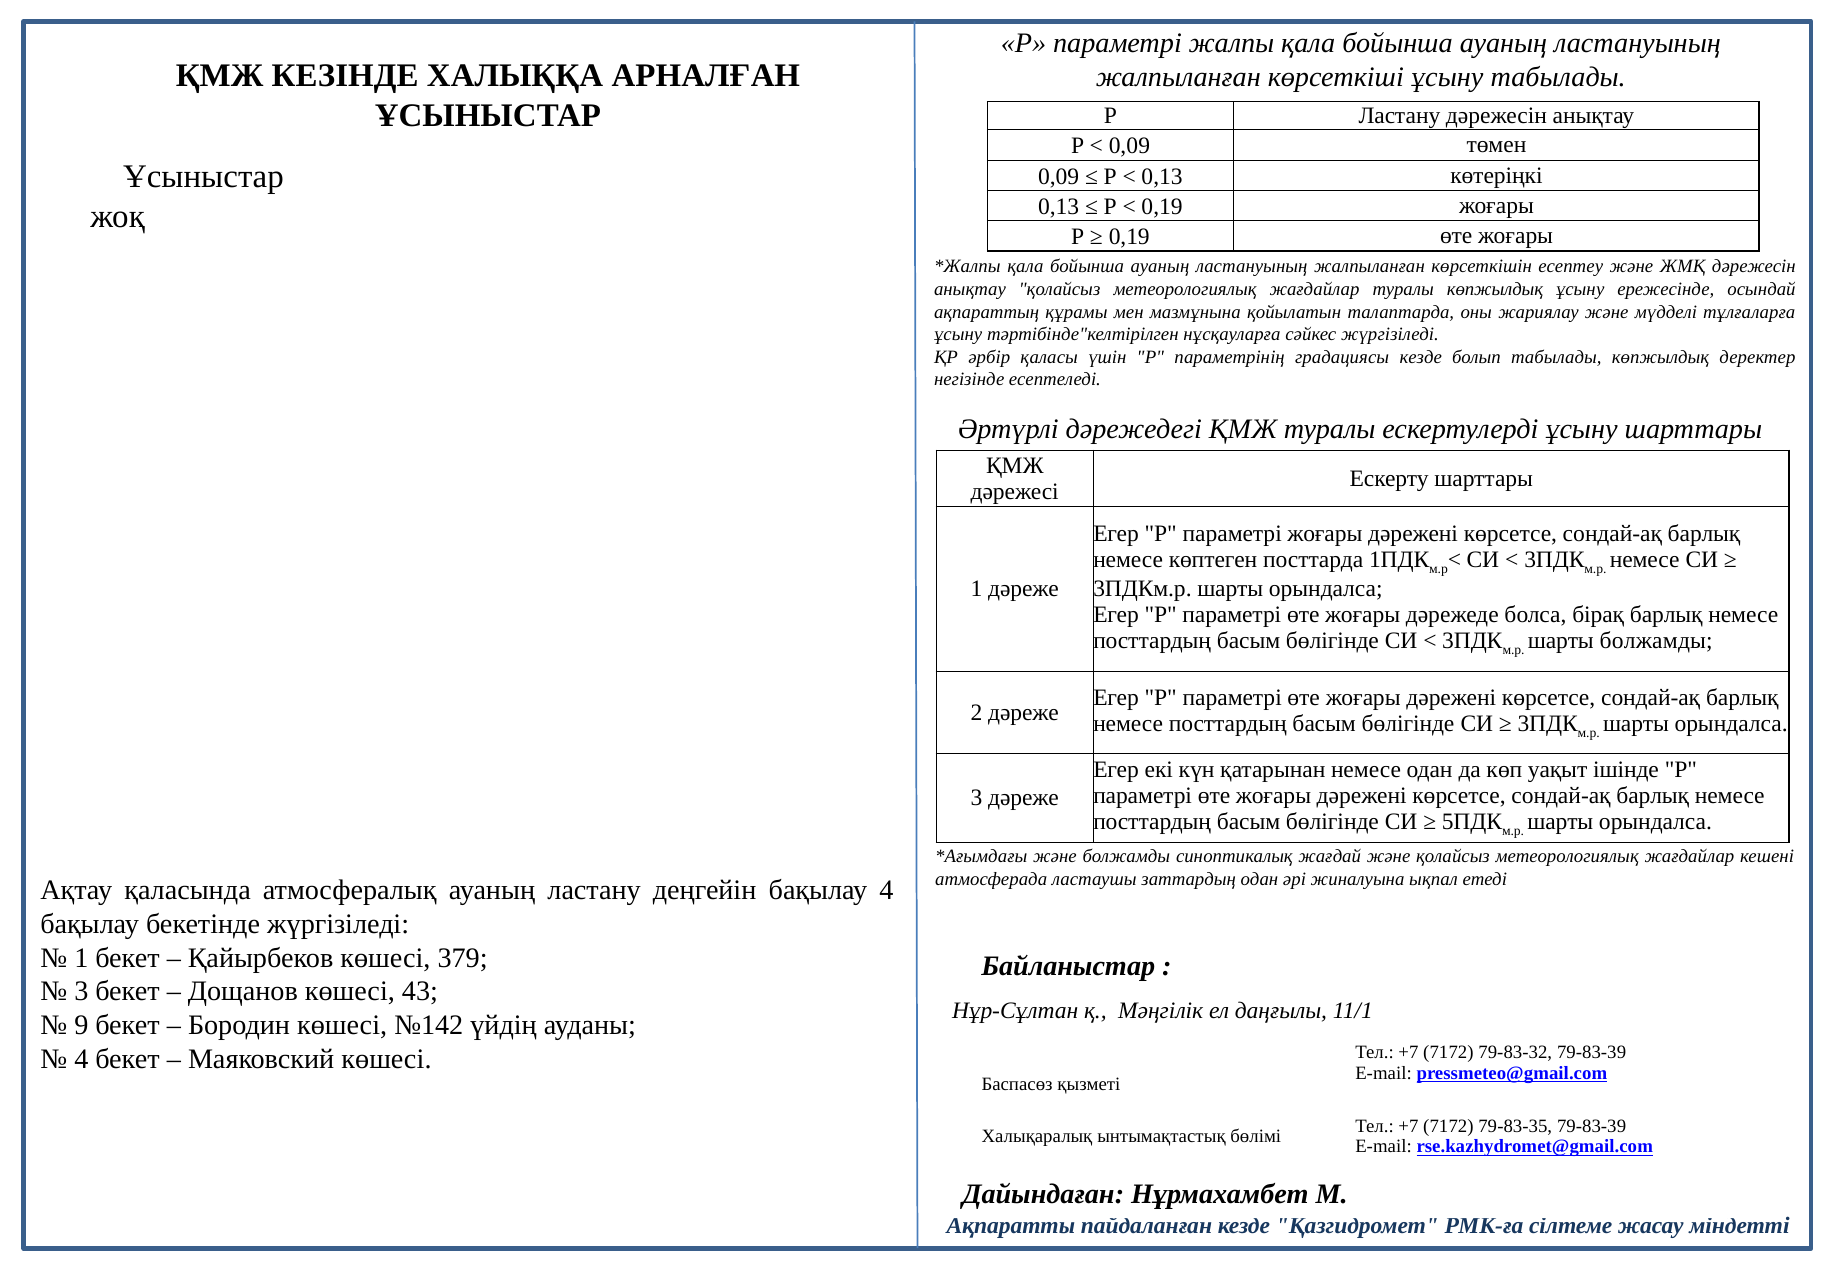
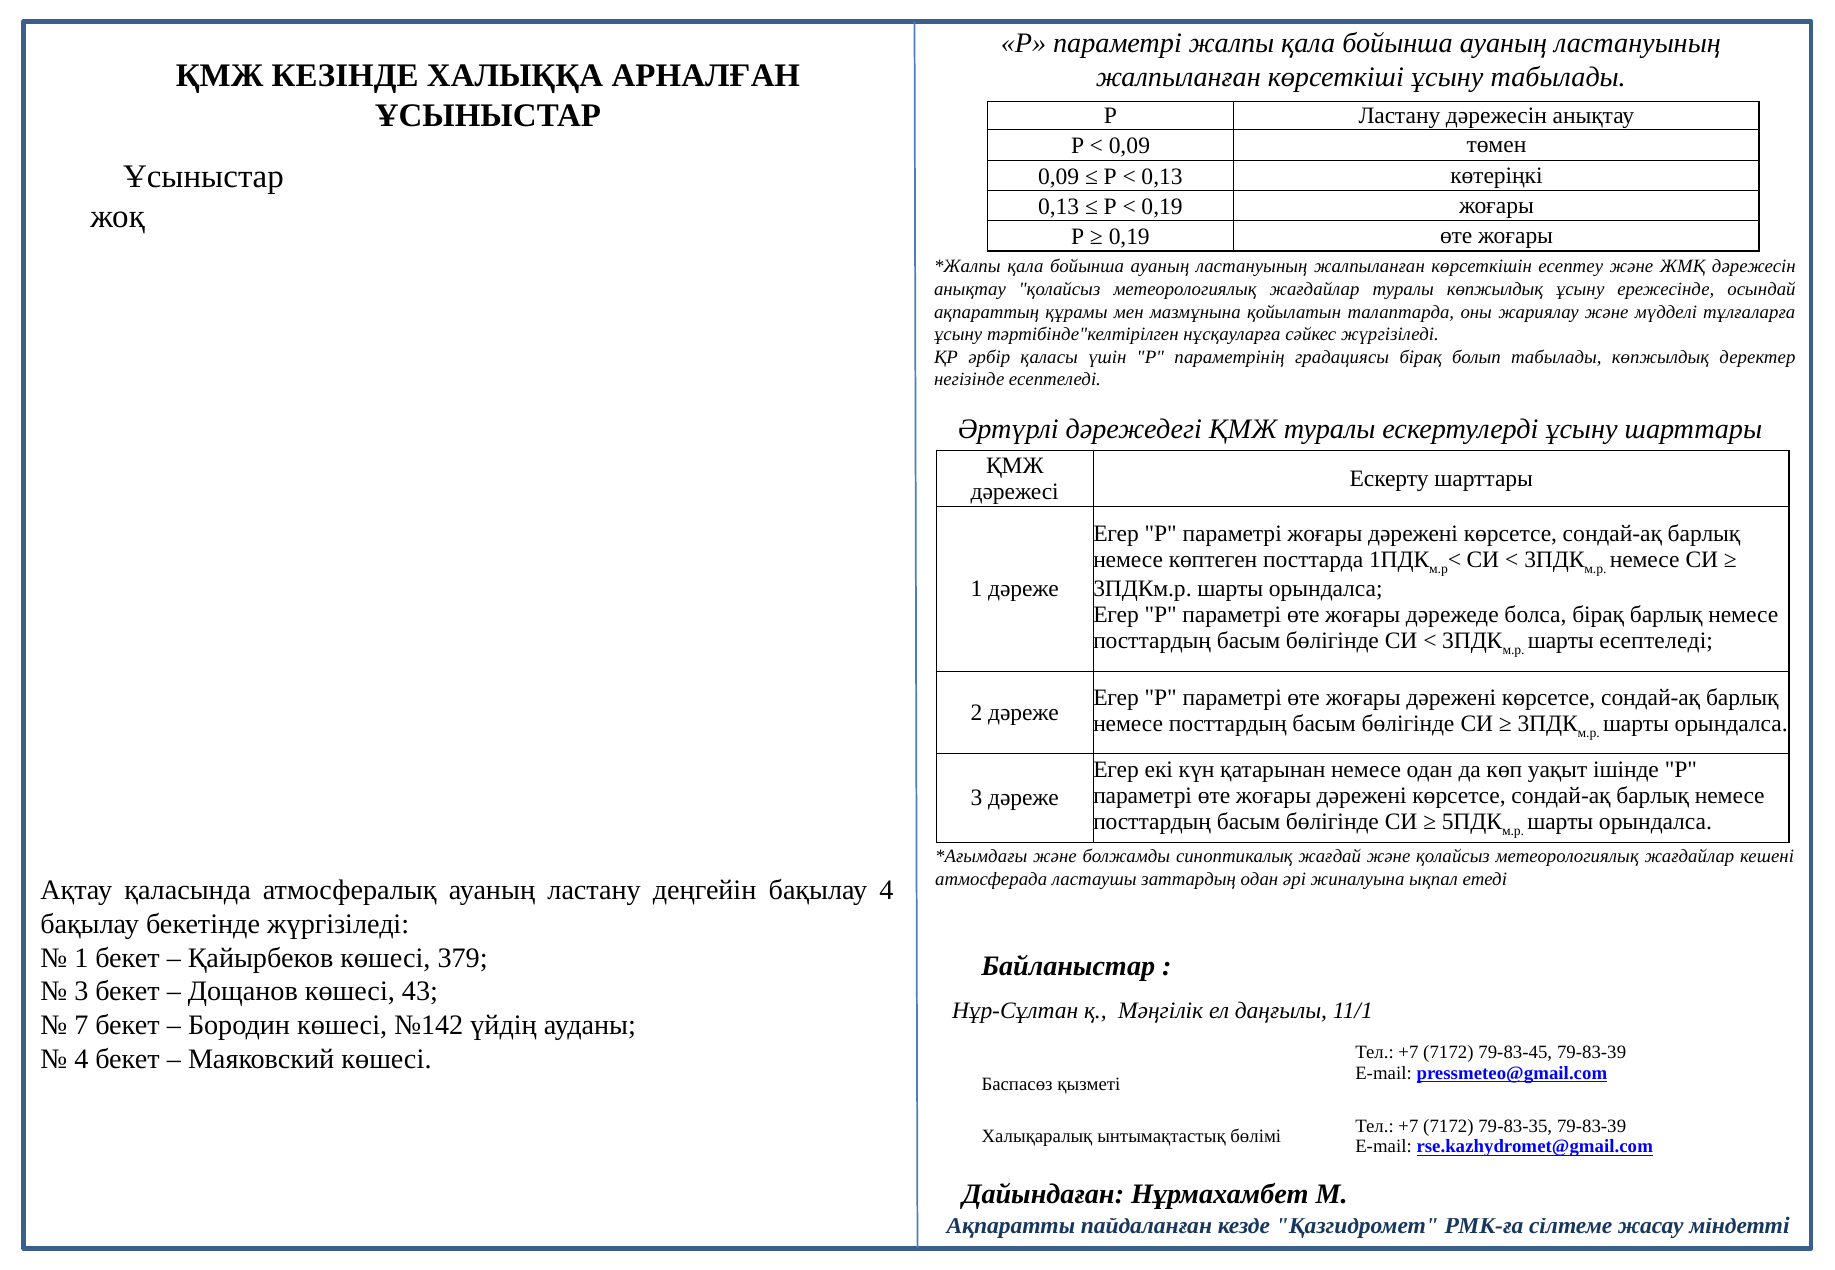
градациясы кезде: кезде -> бірақ
шарты болжамды: болжамды -> есептеледі
9: 9 -> 7
79-83-32: 79-83-32 -> 79-83-45
